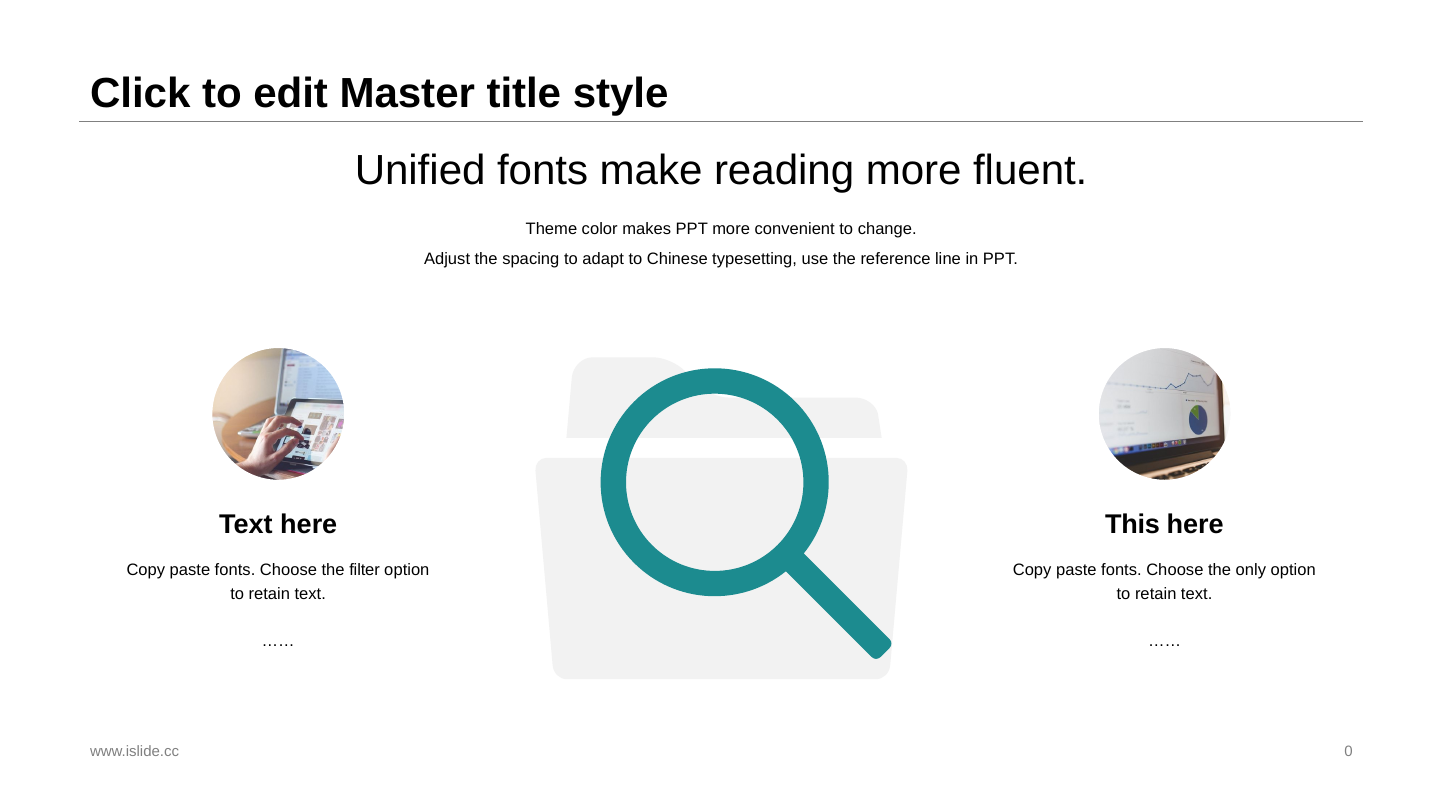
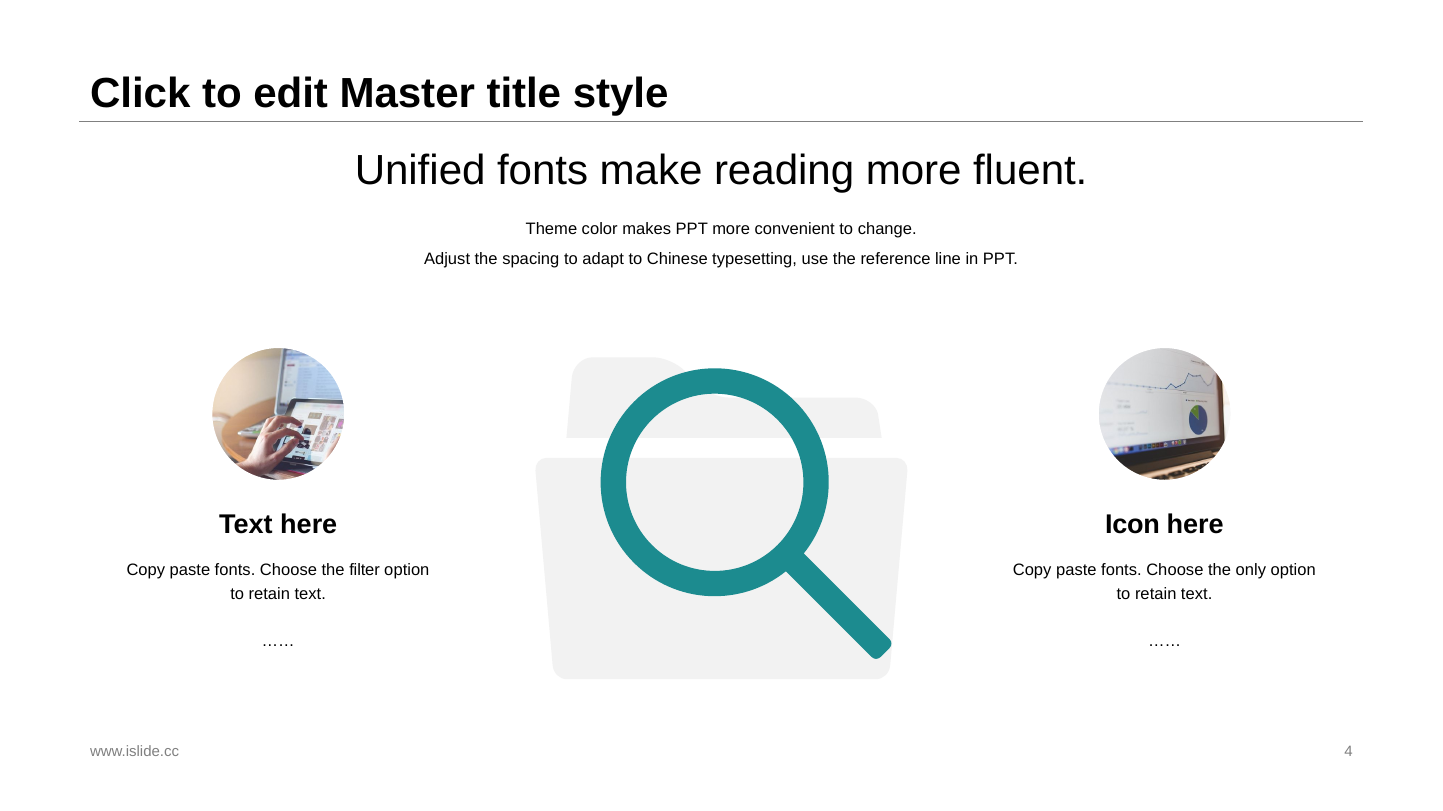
This: This -> Icon
0: 0 -> 4
